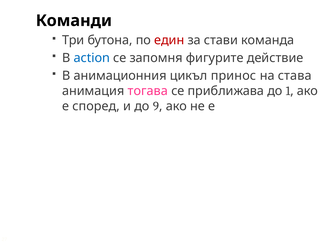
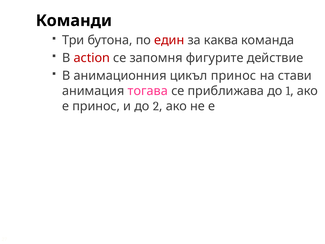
стави: стави -> каква
action colour: blue -> red
става: става -> стави
е според: според -> принос
9: 9 -> 2
